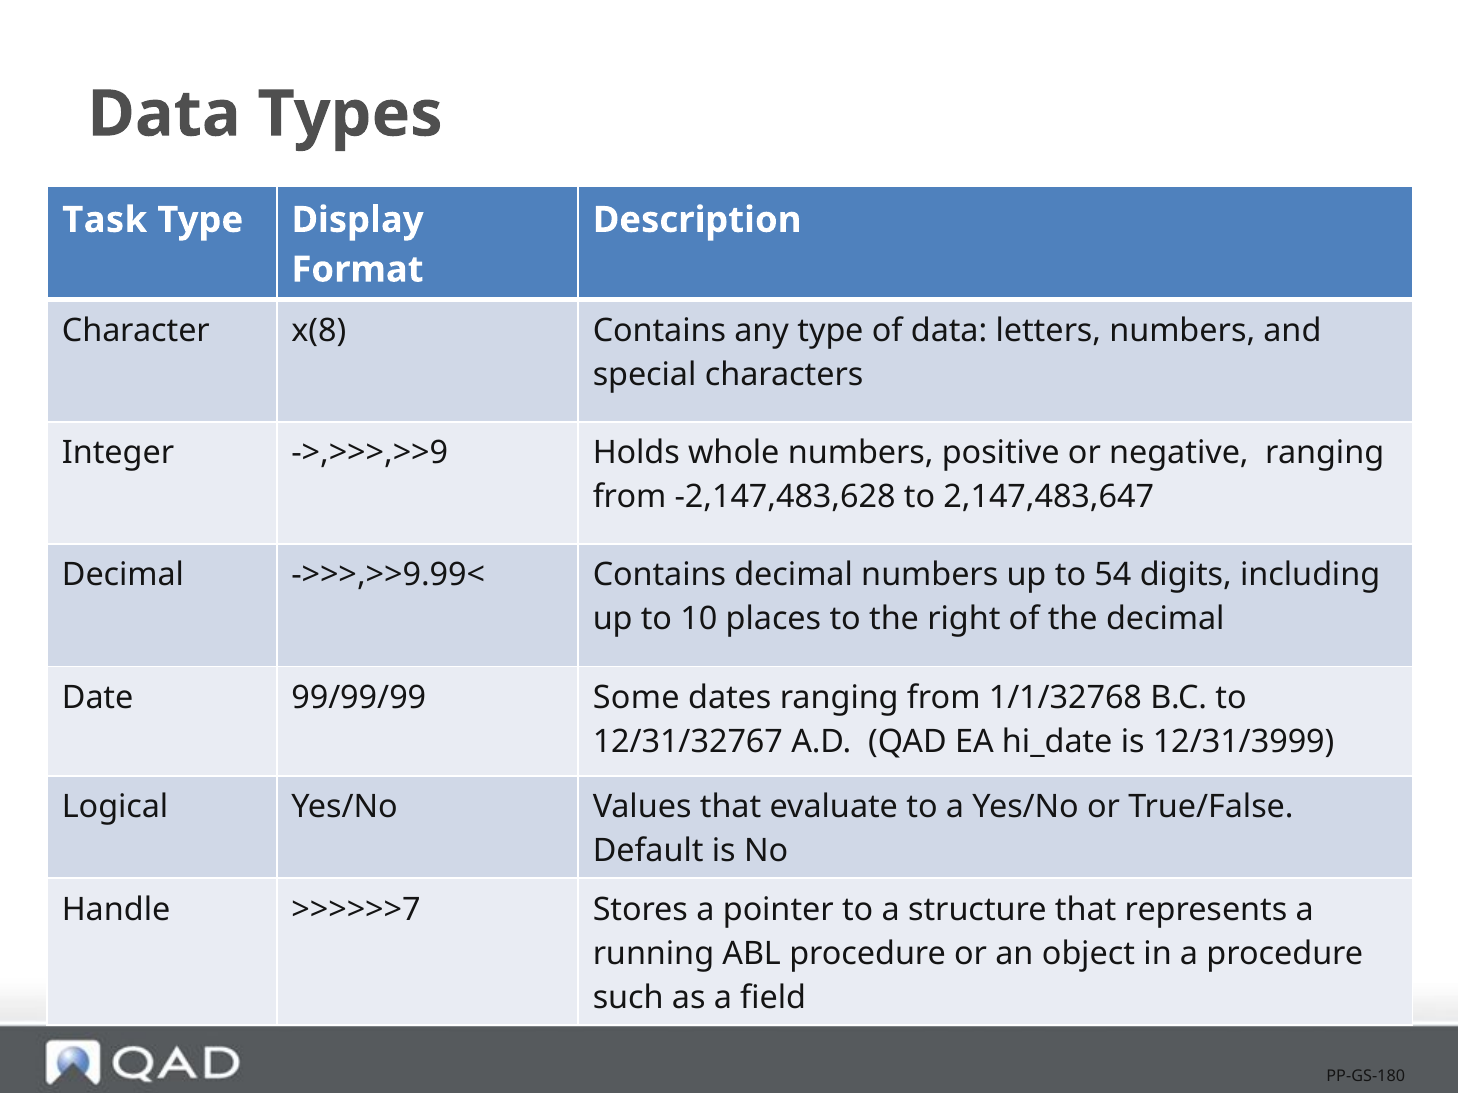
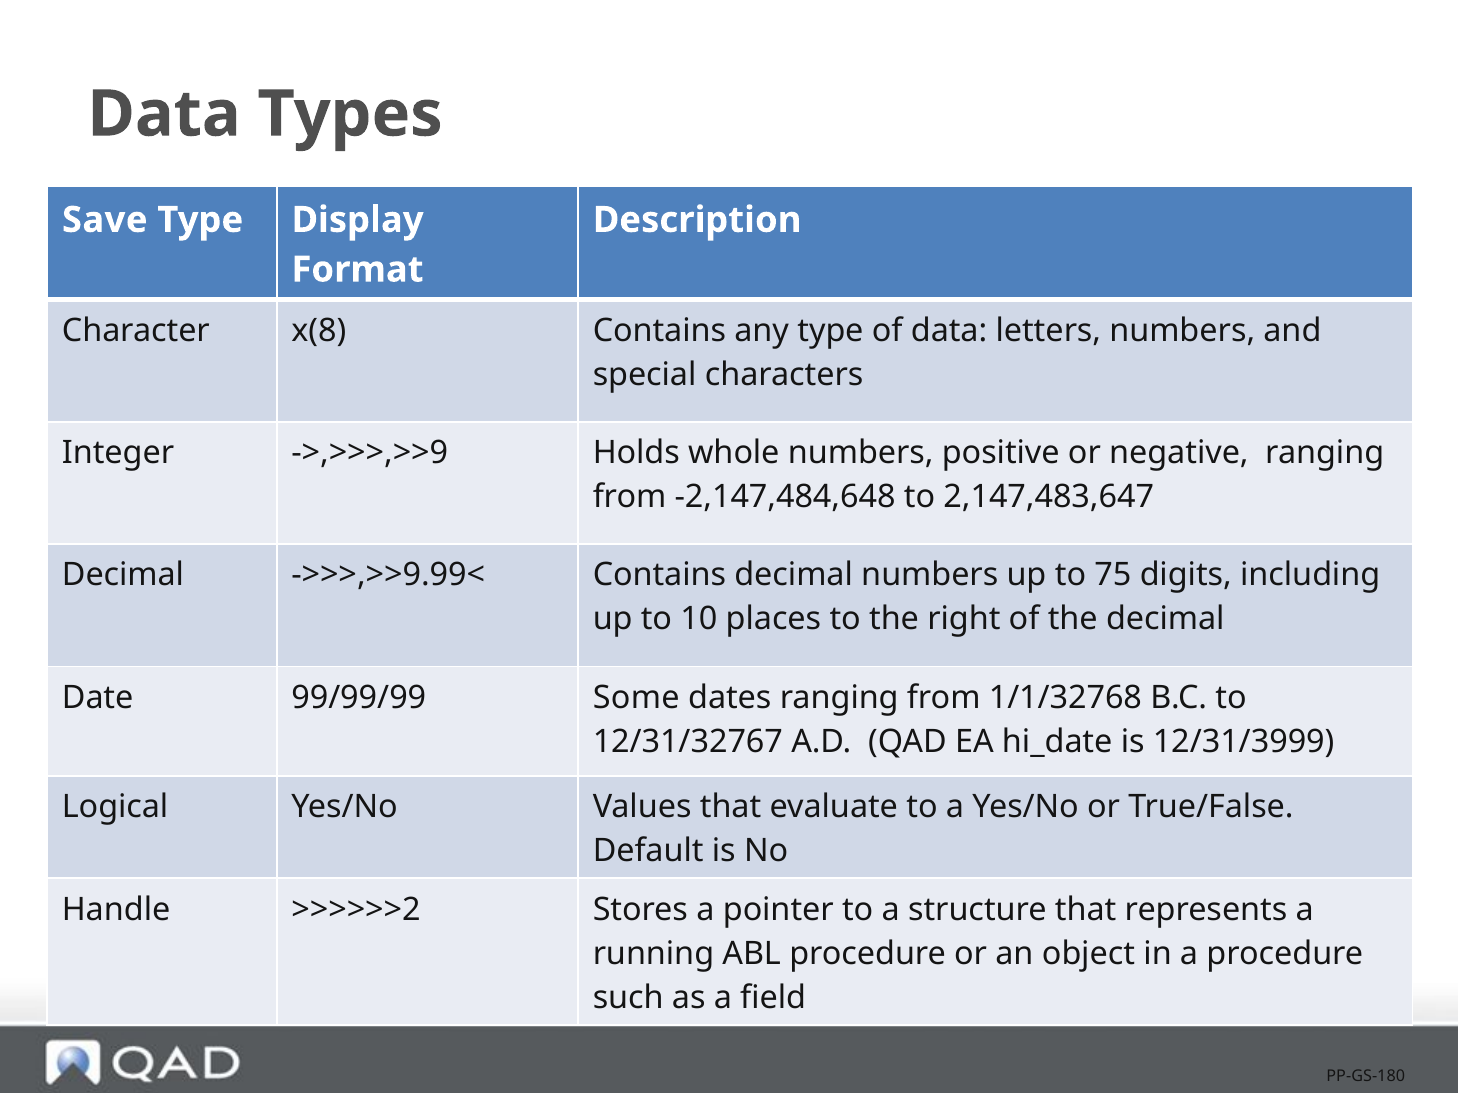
Task: Task -> Save
-2,147,483,628: -2,147,483,628 -> -2,147,484,648
54: 54 -> 75
>>>>>>7: >>>>>>7 -> >>>>>>2
